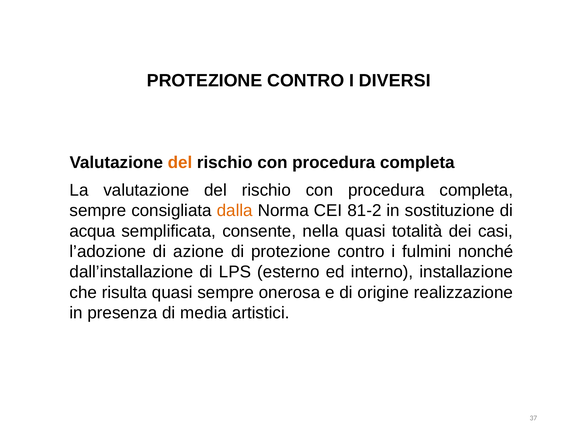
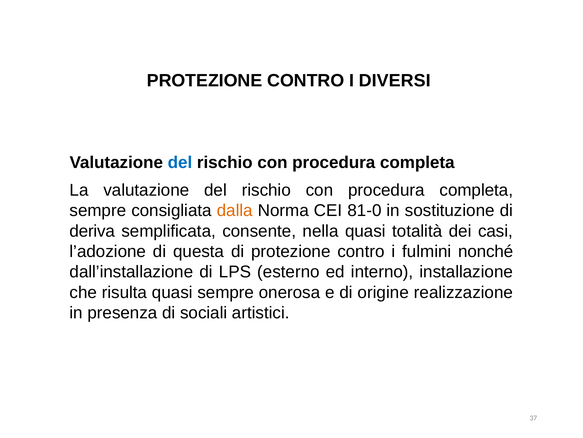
del at (180, 162) colour: orange -> blue
81-2: 81-2 -> 81-0
acqua: acqua -> deriva
azione: azione -> questa
media: media -> sociali
